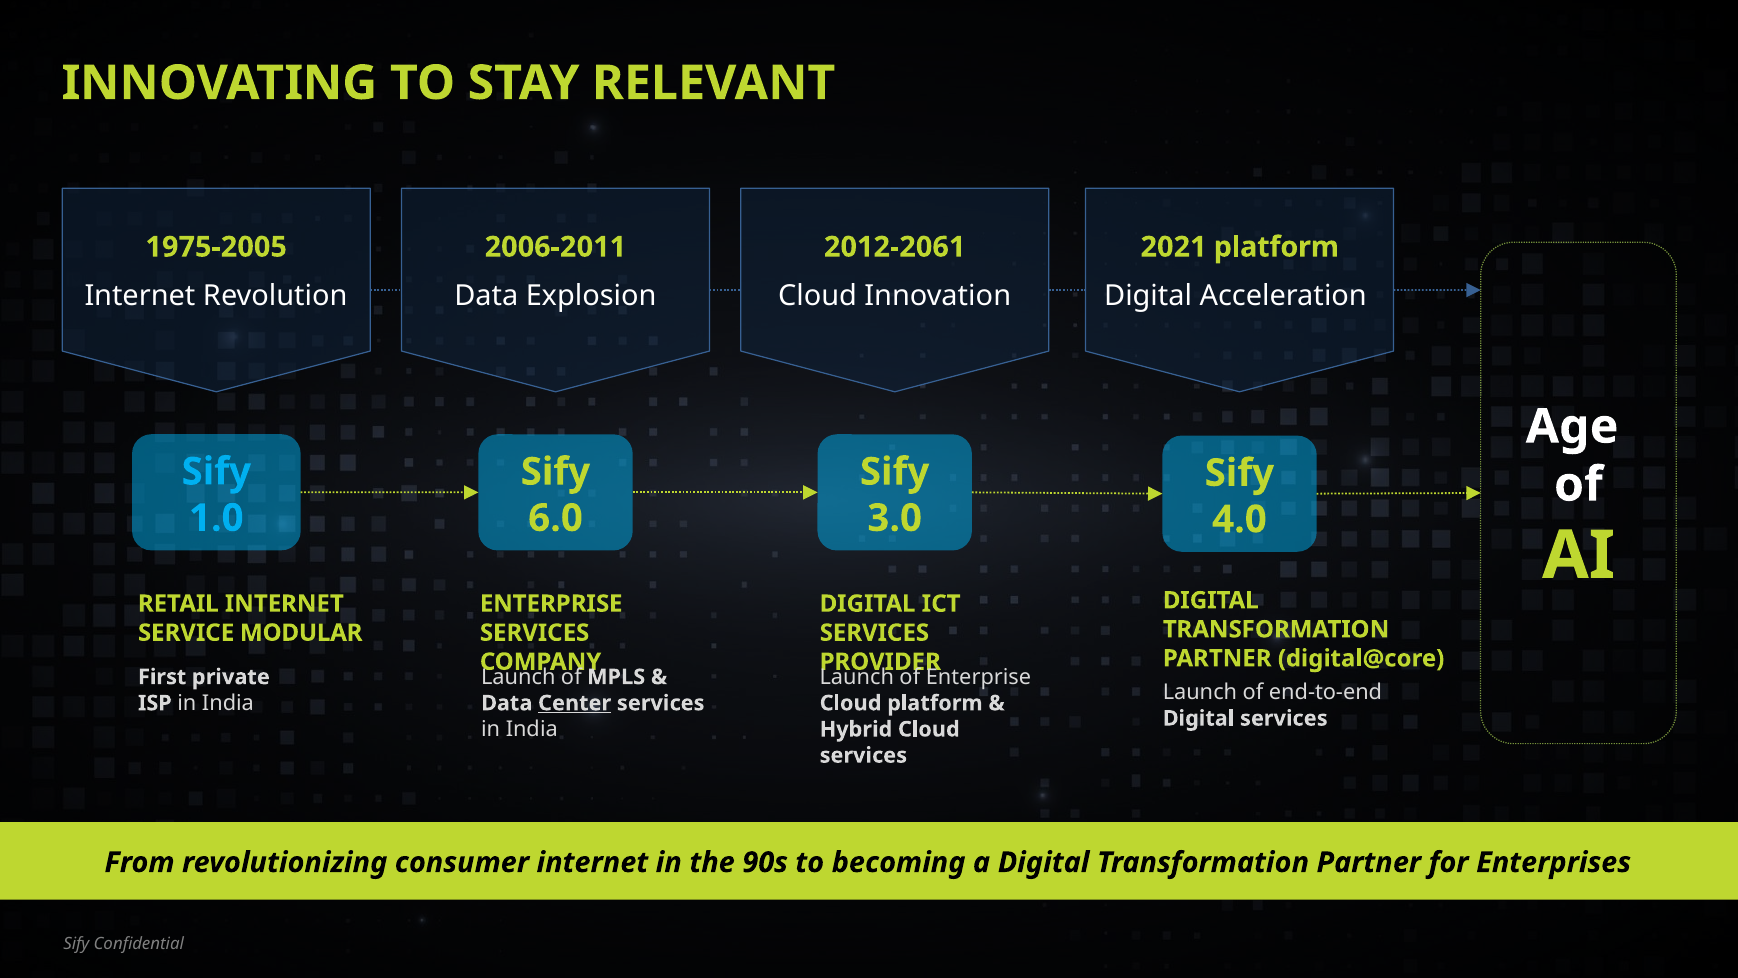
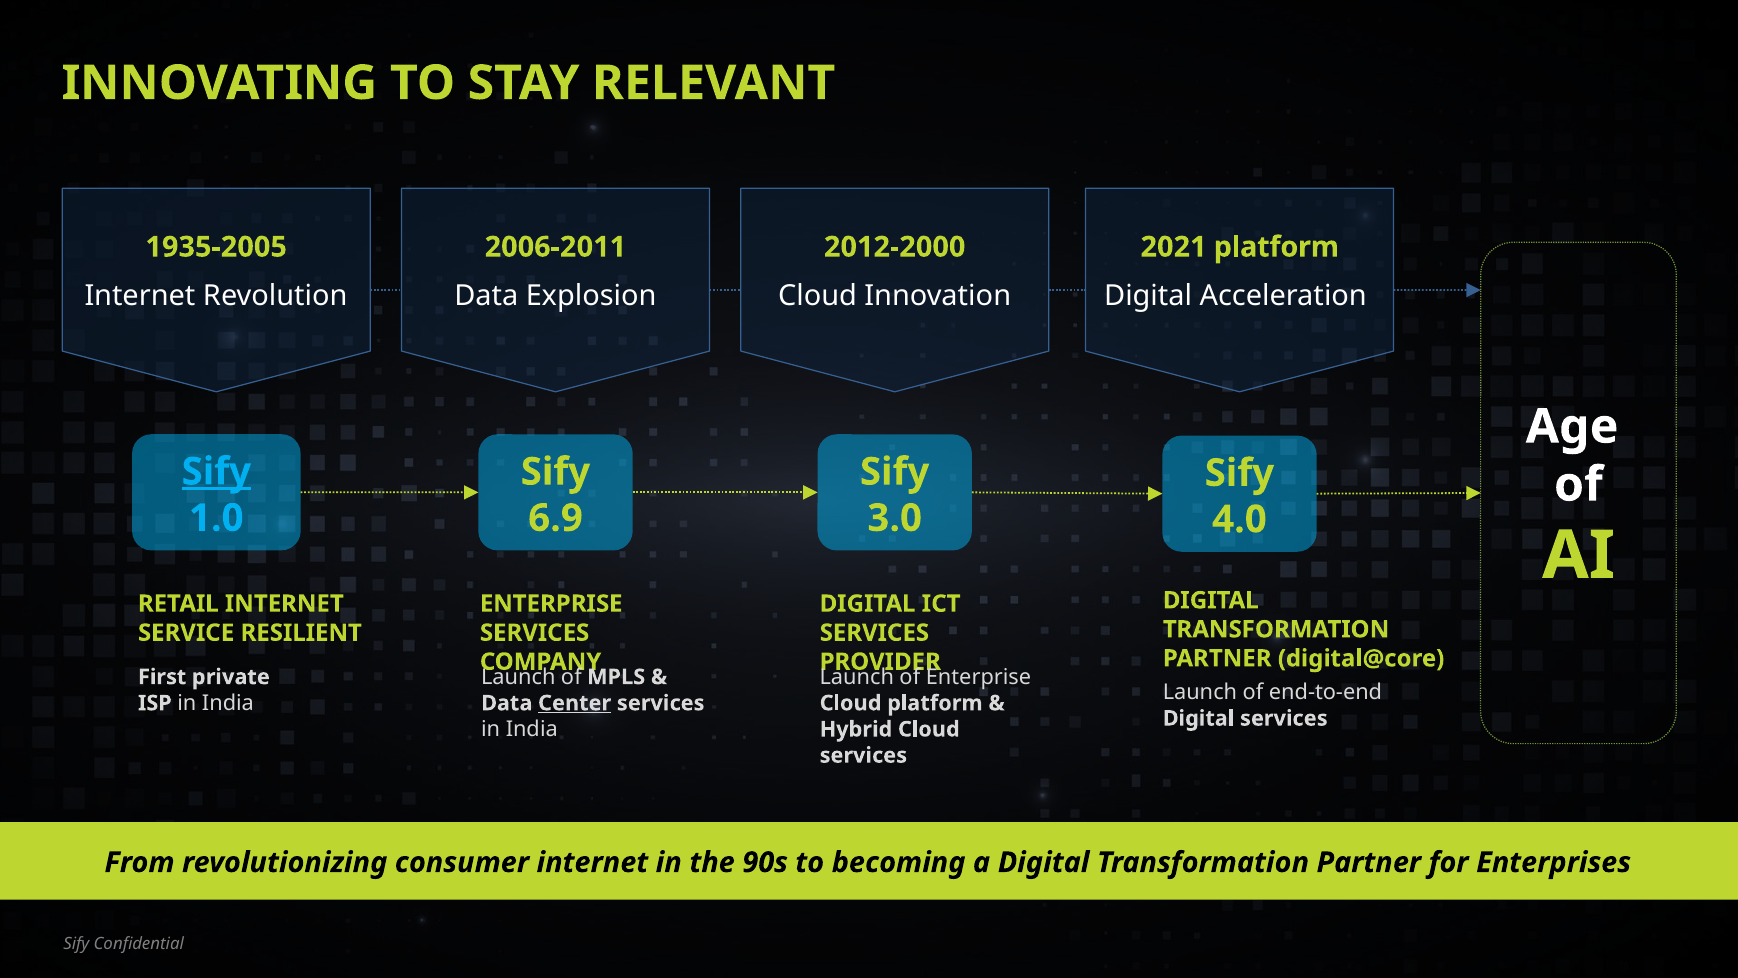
1975-2005: 1975-2005 -> 1935-2005
2012-2061: 2012-2061 -> 2012-2000
Sify at (216, 472) underline: none -> present
6.0: 6.0 -> 6.9
MODULAR: MODULAR -> RESILIENT
